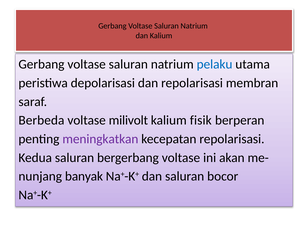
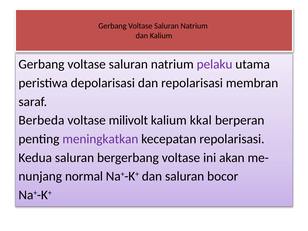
pelaku colour: blue -> purple
fisik: fisik -> kkal
banyak: banyak -> normal
